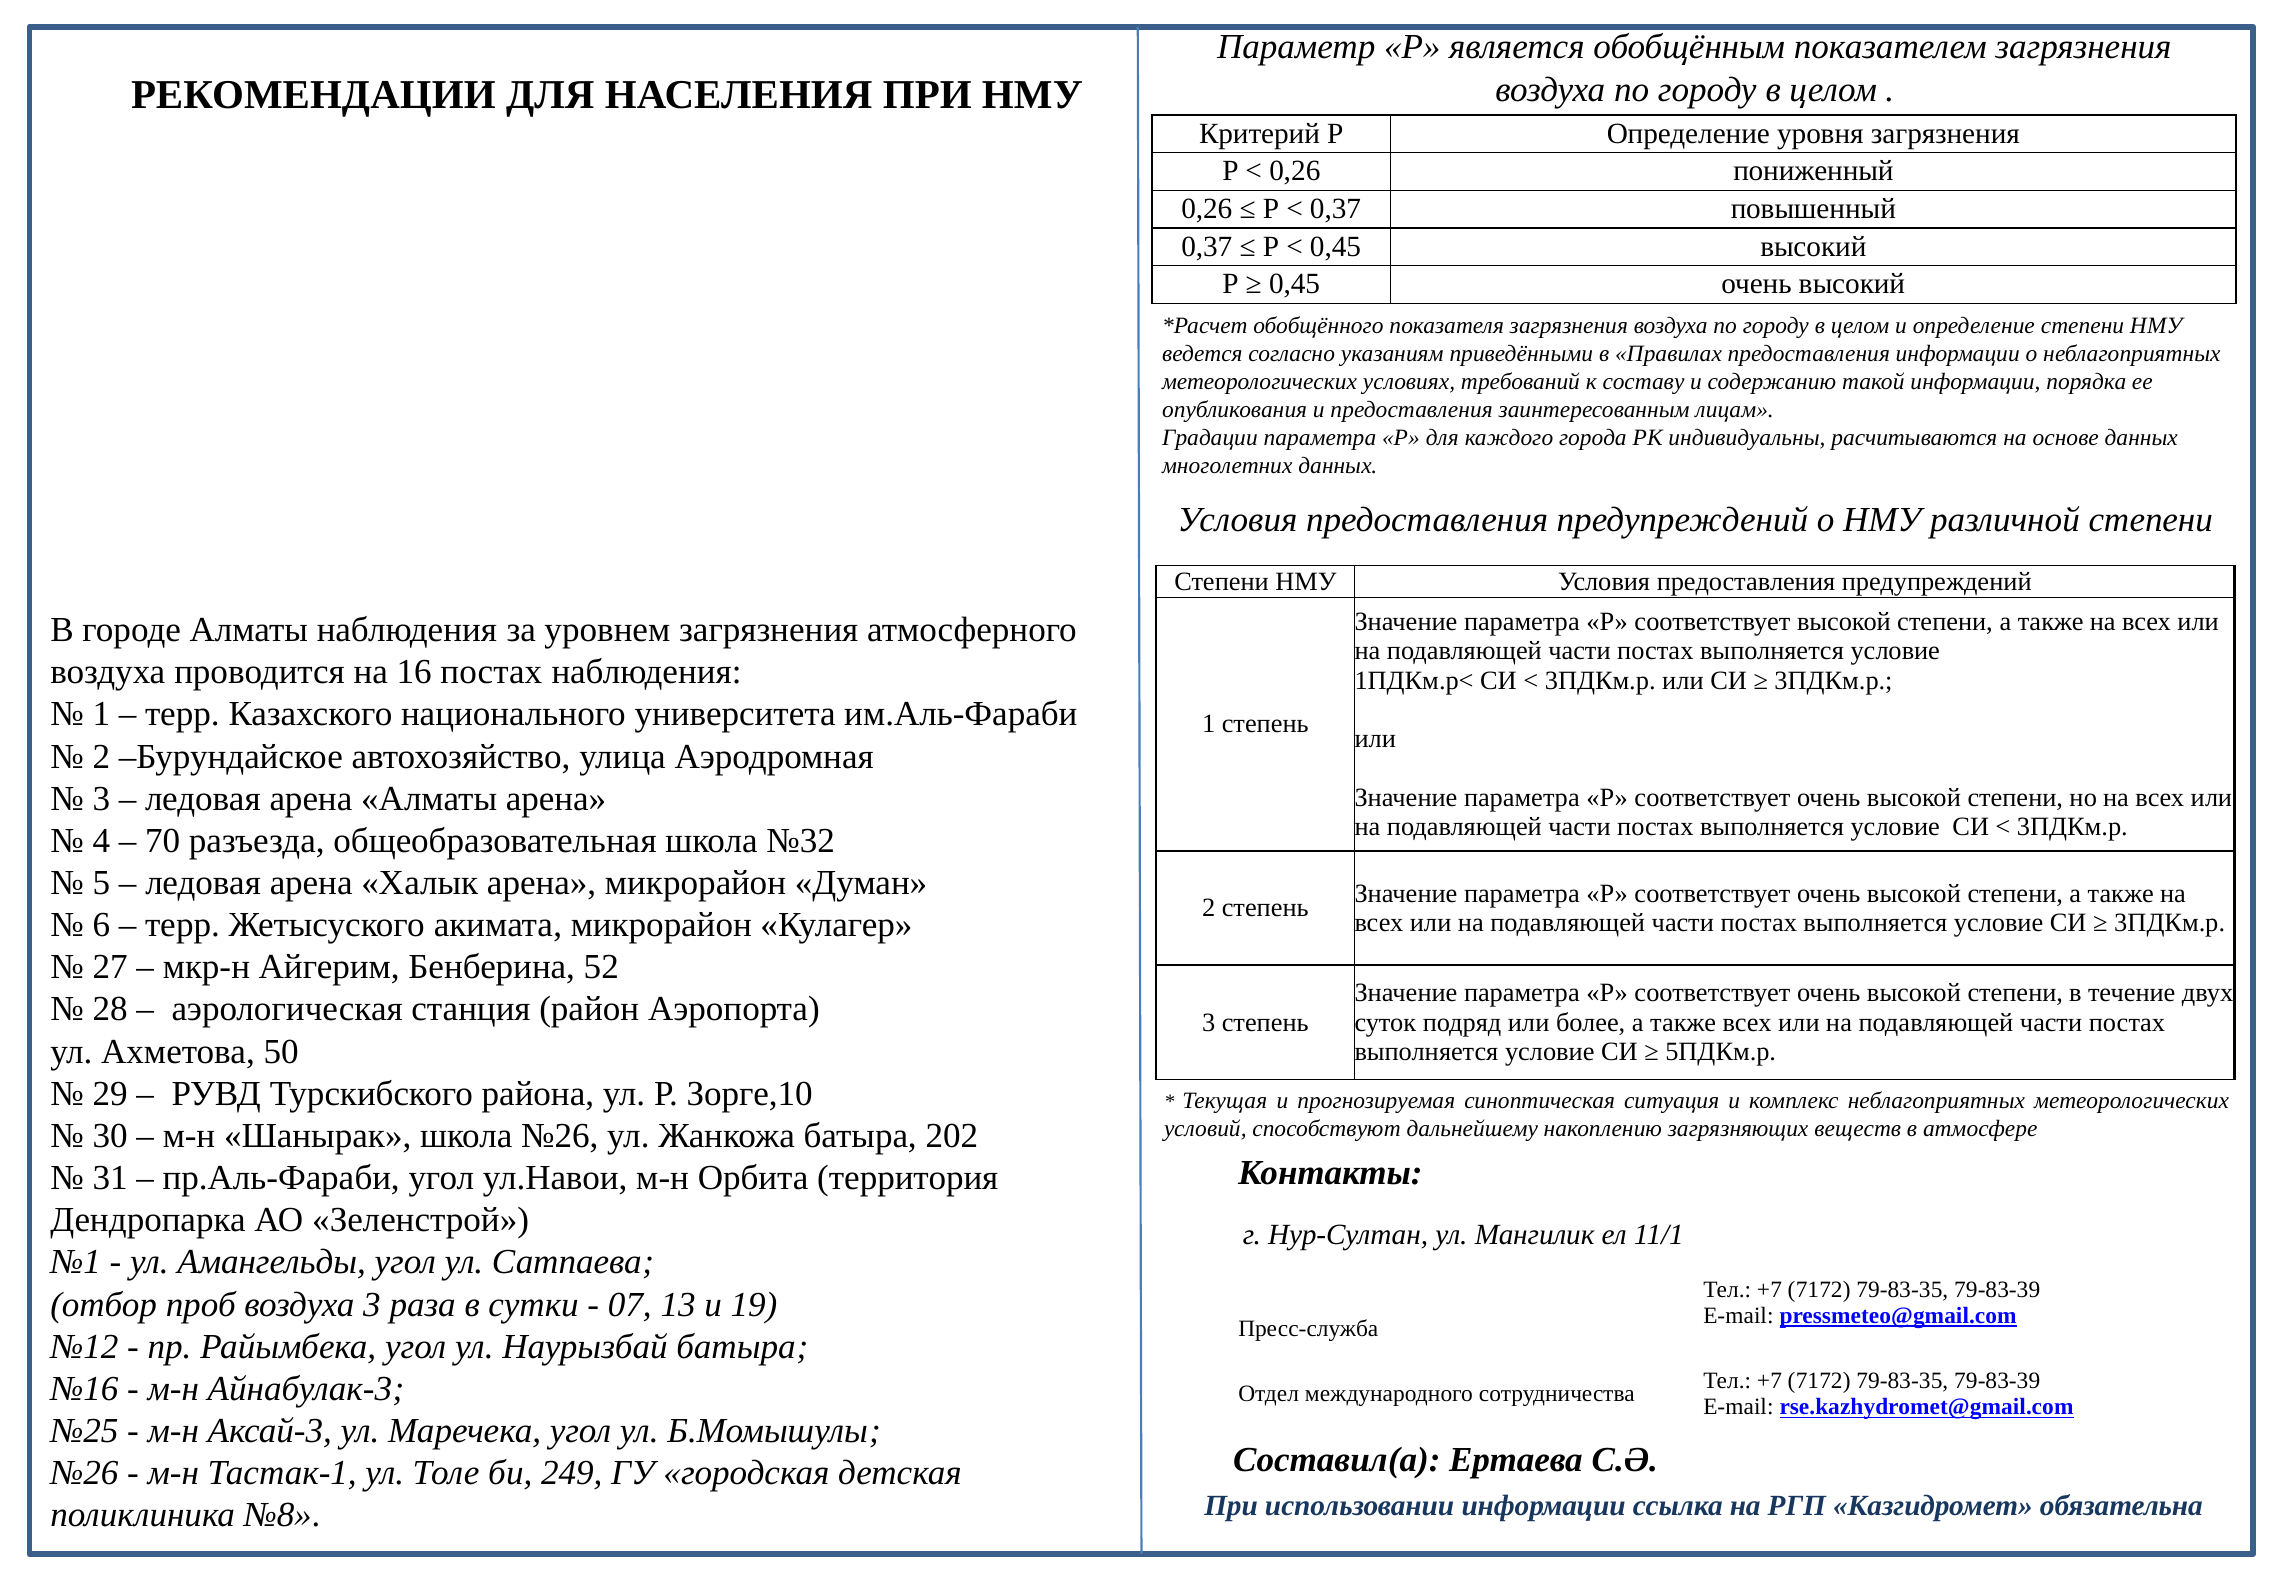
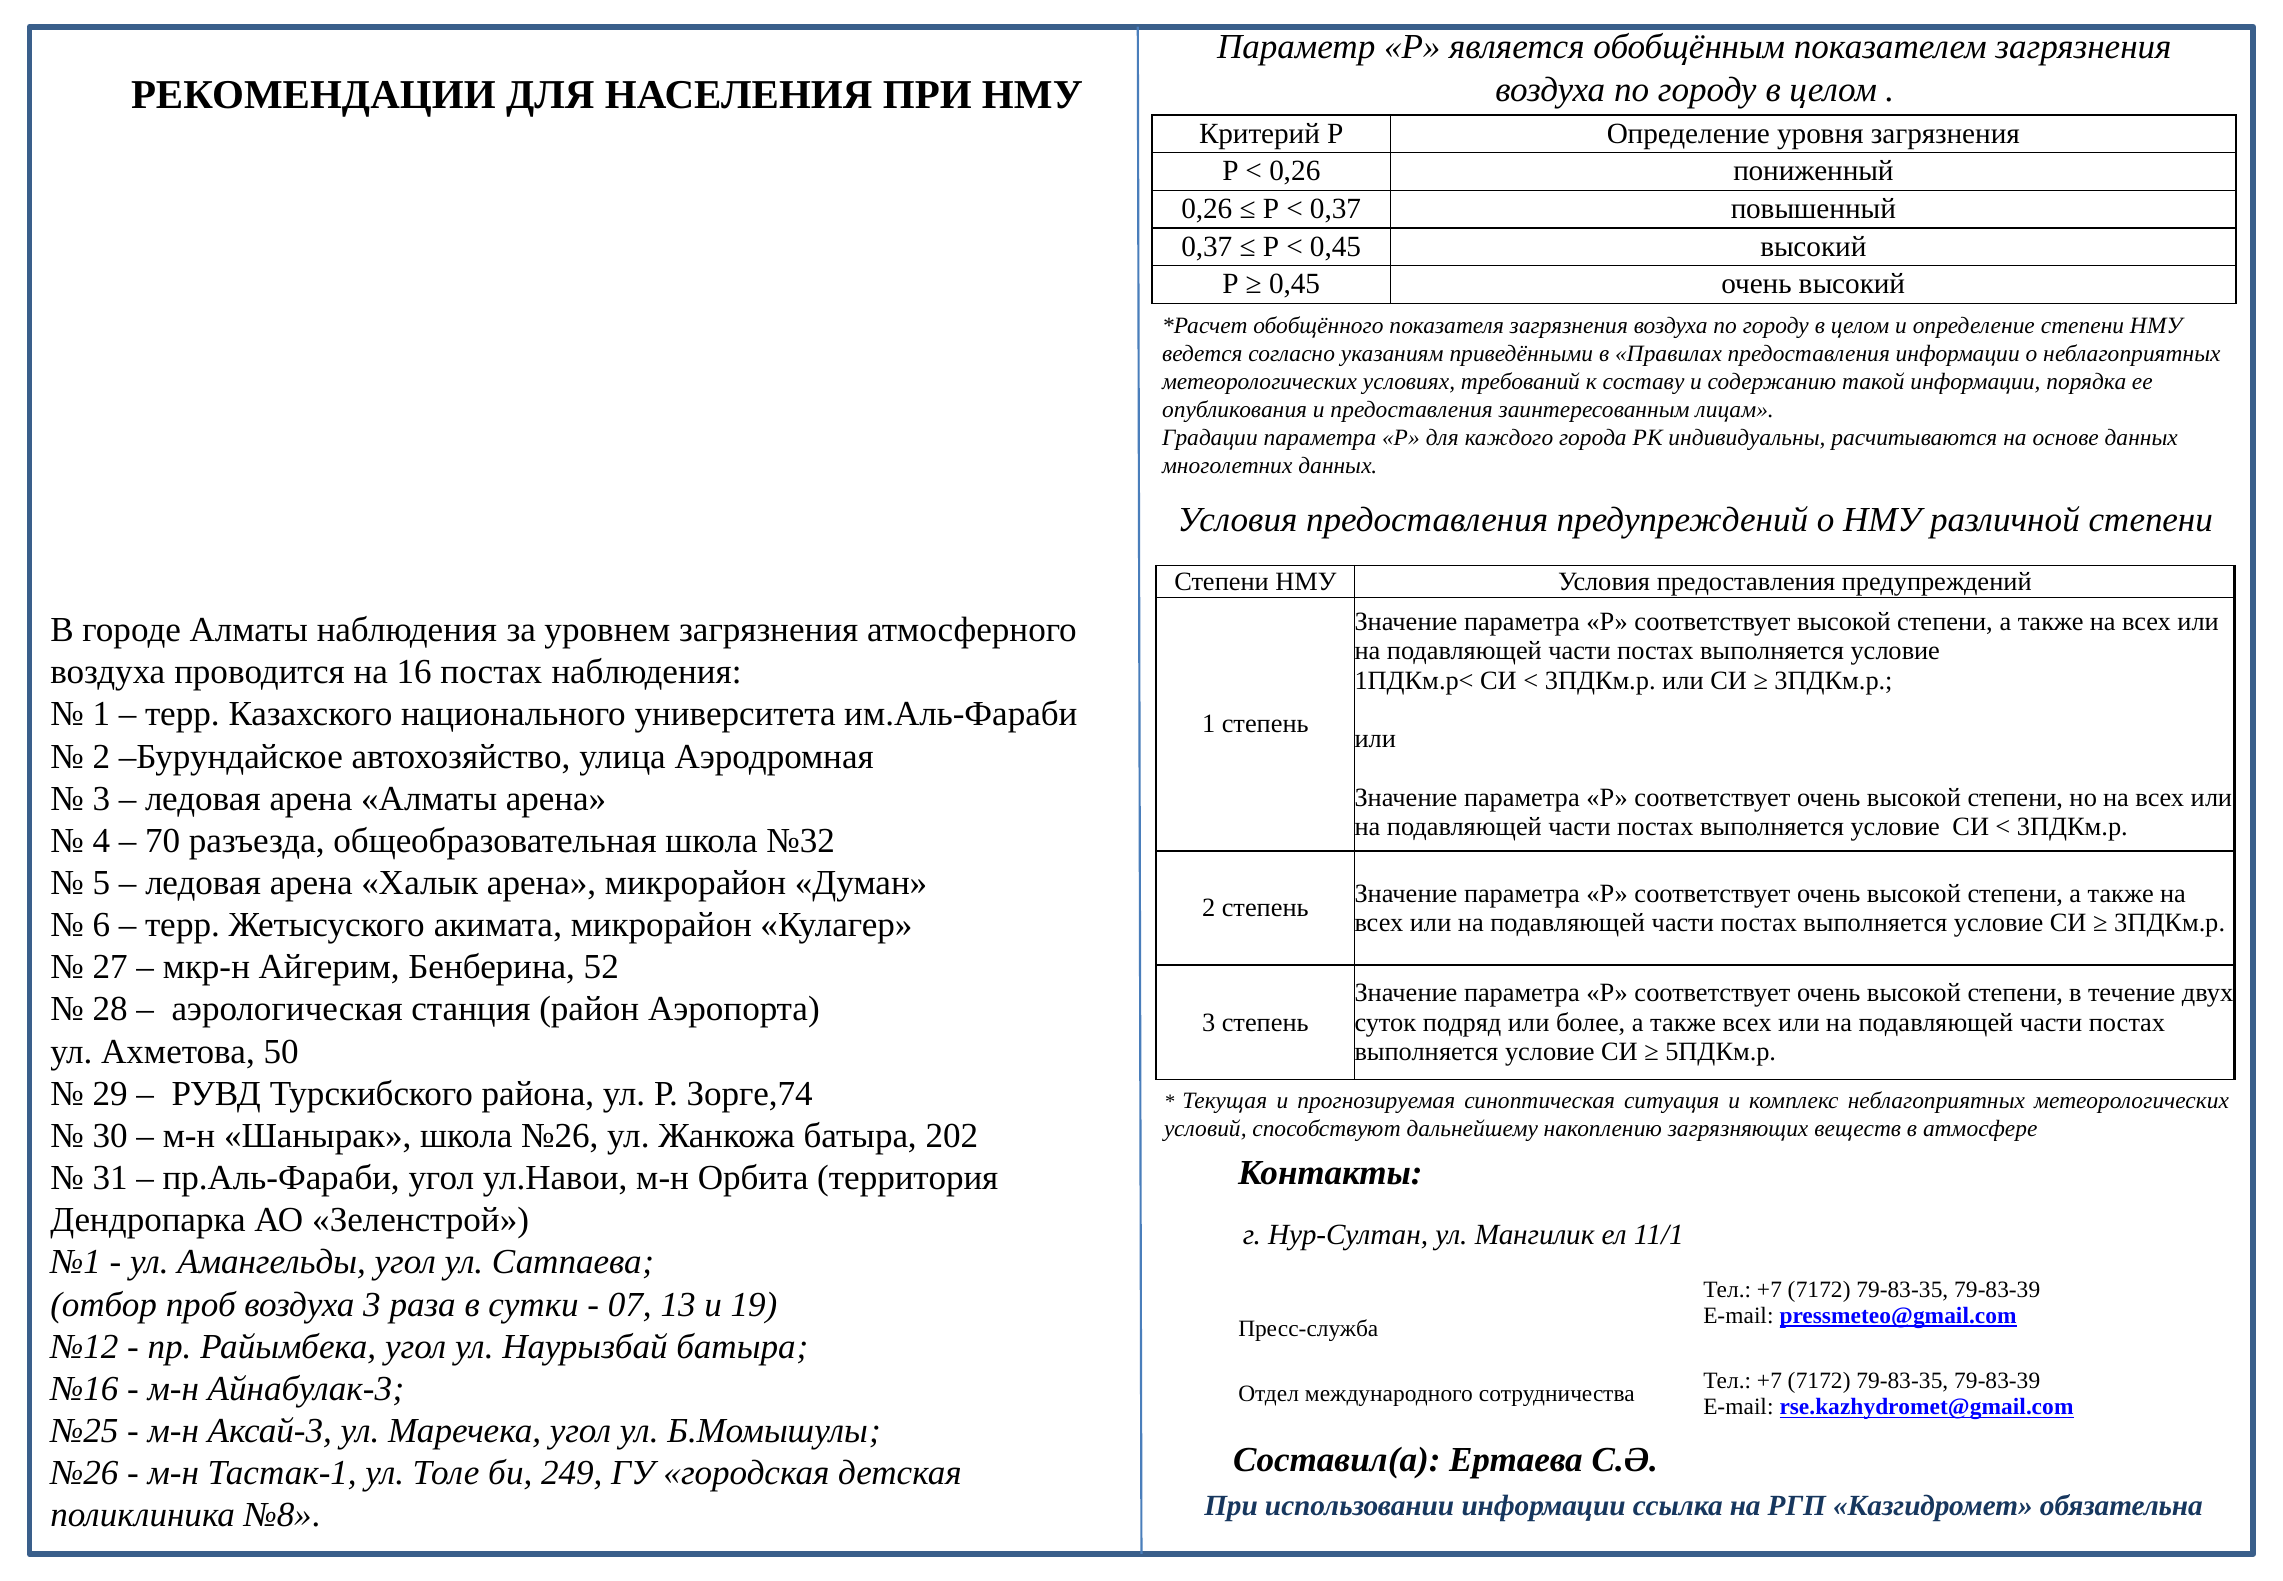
Зорге,10: Зорге,10 -> Зорге,74
